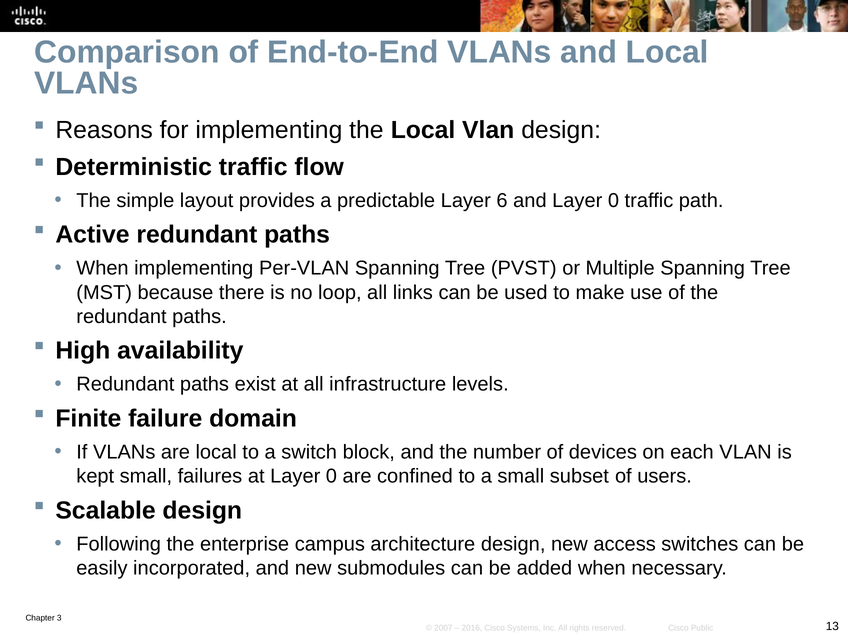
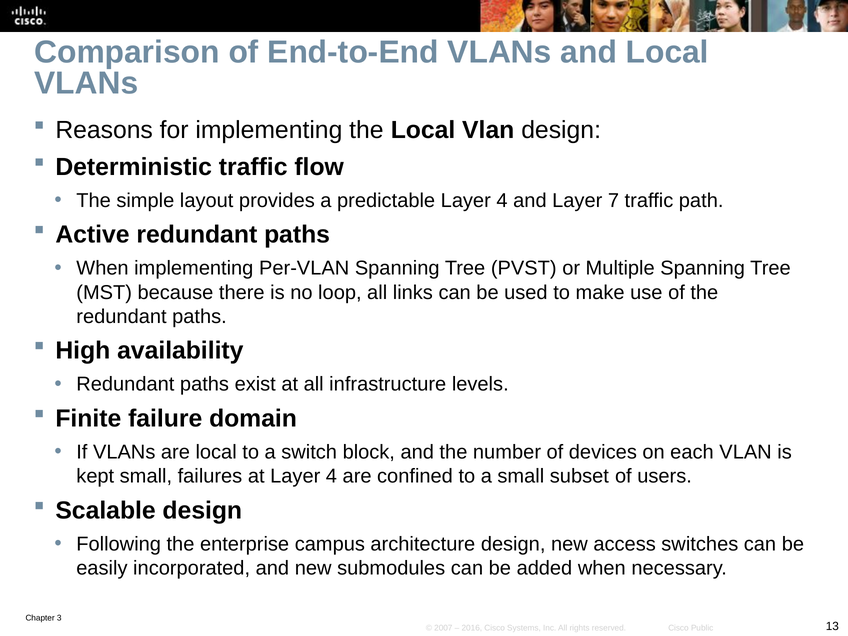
predictable Layer 6: 6 -> 4
and Layer 0: 0 -> 7
at Layer 0: 0 -> 4
